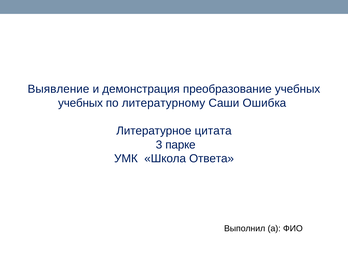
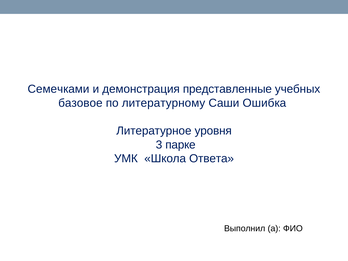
Выявление: Выявление -> Семечками
преобразование: преобразование -> представленные
учебных at (81, 103): учебных -> базовое
цитата: цитата -> уровня
